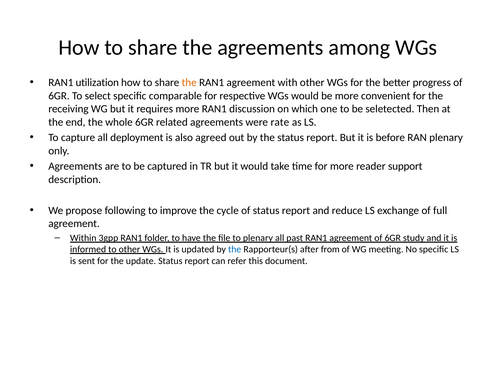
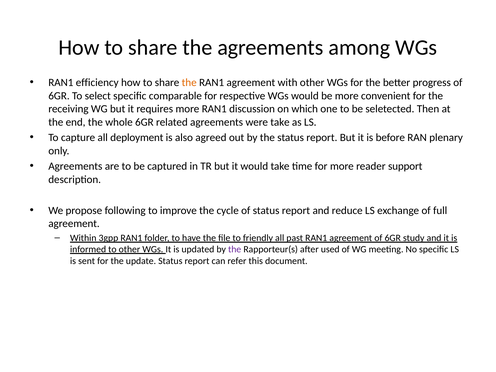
utilization: utilization -> efficiency
were rate: rate -> take
to plenary: plenary -> friendly
the at (235, 249) colour: blue -> purple
from: from -> used
